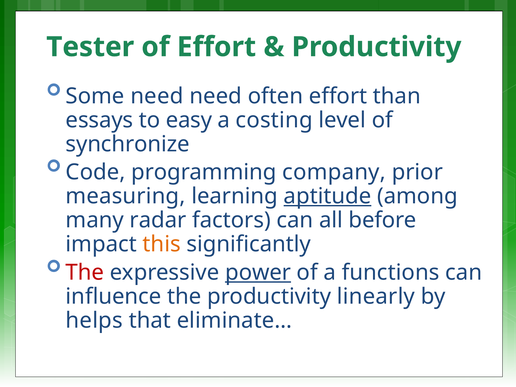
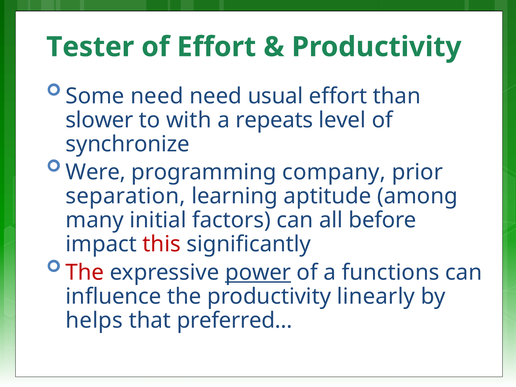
often: often -> usual
essays: essays -> slower
easy: easy -> with
costing: costing -> repeats
Code: Code -> Were
measuring: measuring -> separation
aptitude underline: present -> none
radar: radar -> initial
this colour: orange -> red
eliminate…: eliminate… -> preferred…
